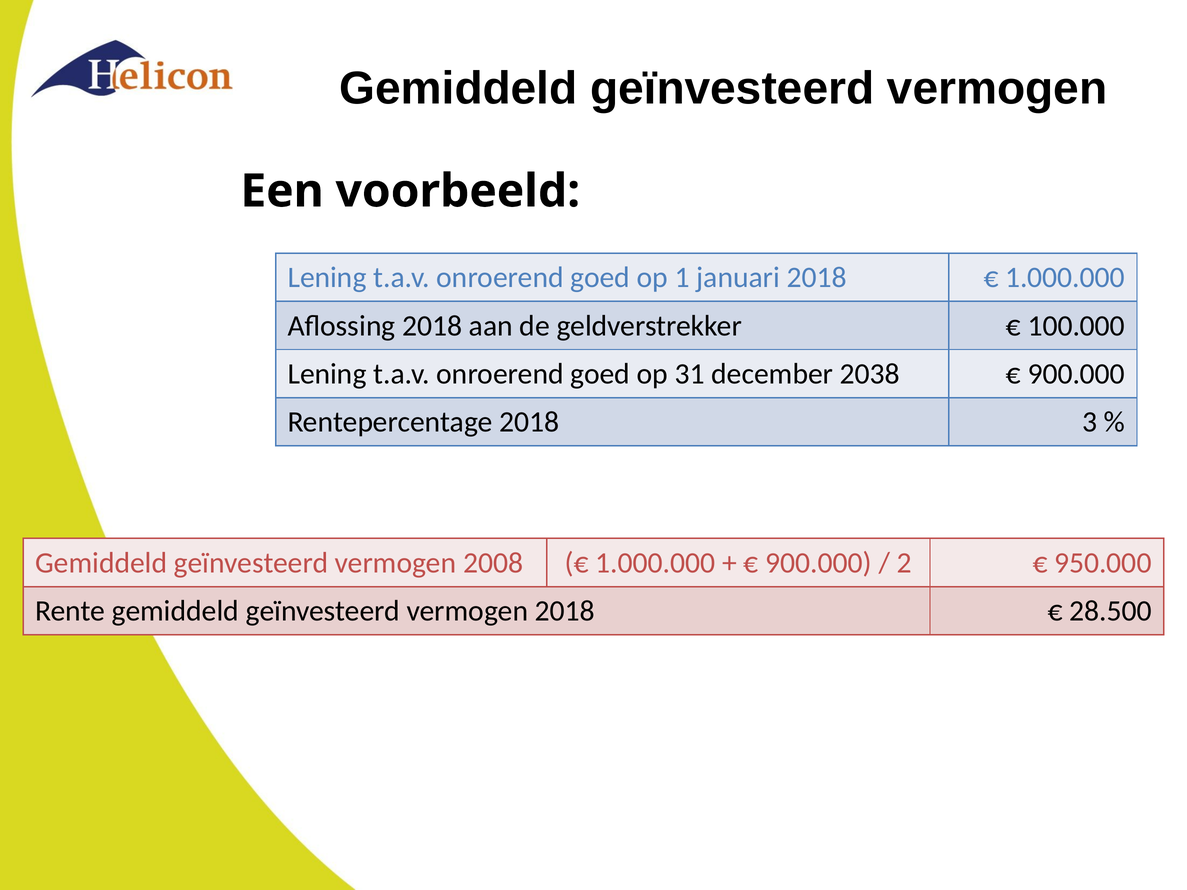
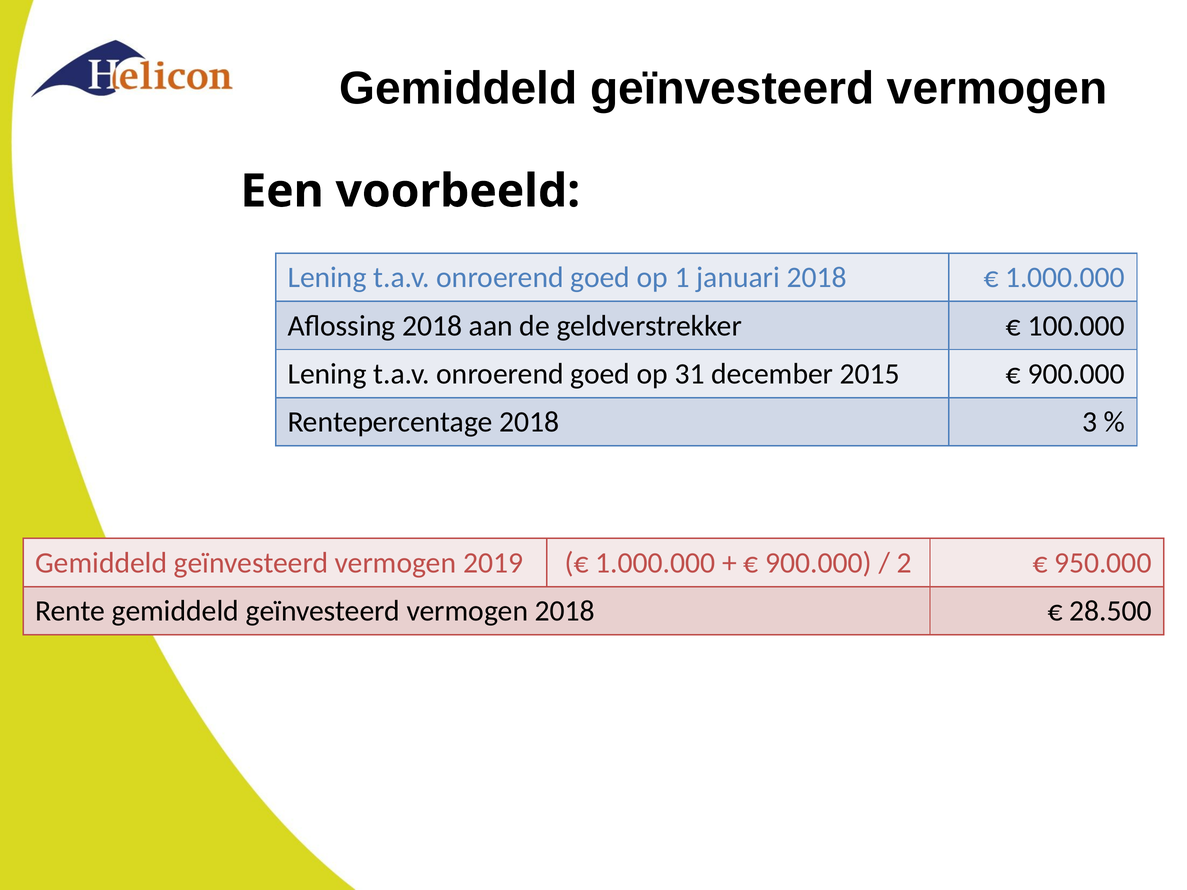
2038: 2038 -> 2015
2008: 2008 -> 2019
